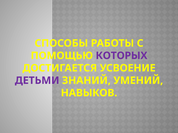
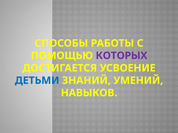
ДЕТЬМИ colour: purple -> blue
